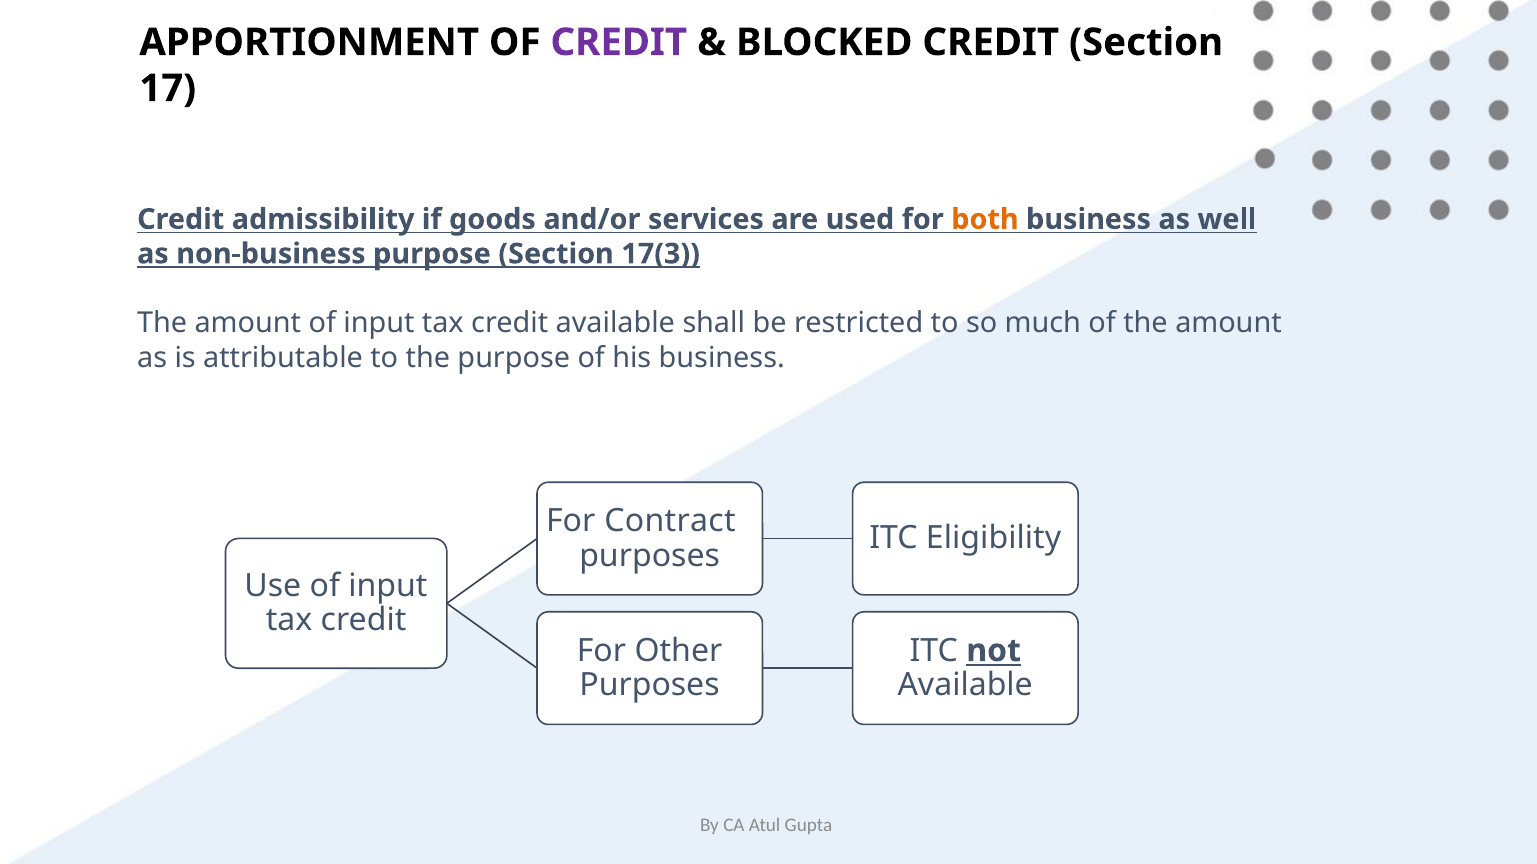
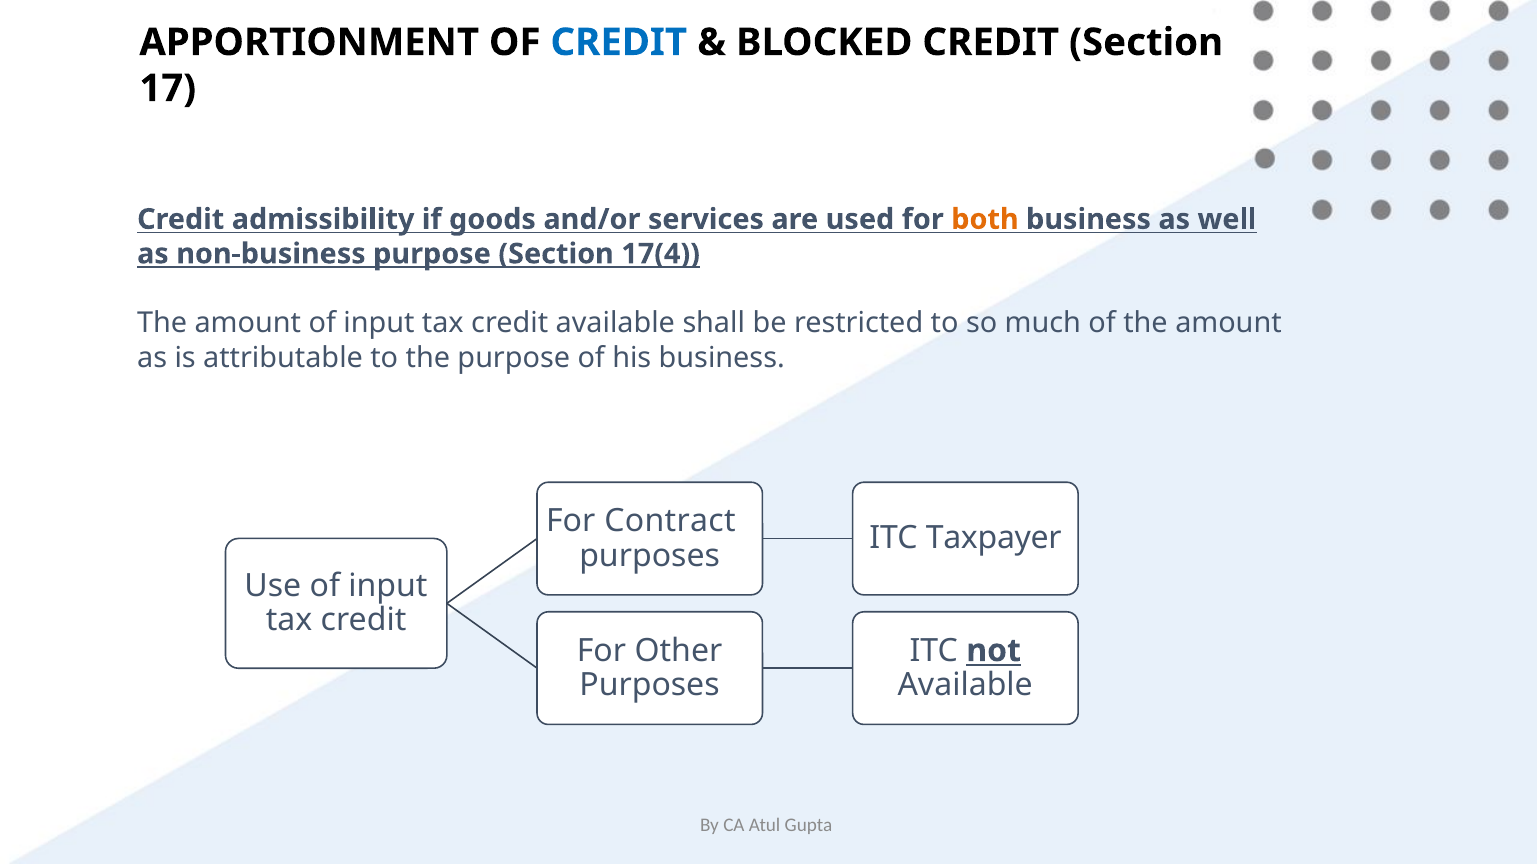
CREDIT at (619, 42) colour: purple -> blue
17(3: 17(3 -> 17(4
Eligibility: Eligibility -> Taxpayer
